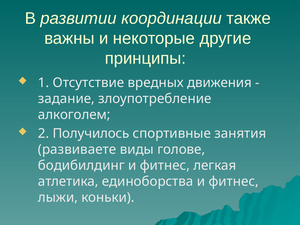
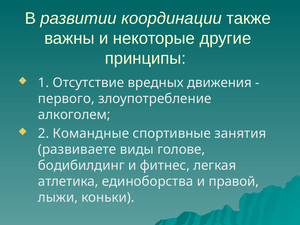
задание: задание -> первого
Получилось: Получилось -> Командные
единоборства и фитнес: фитнес -> правой
